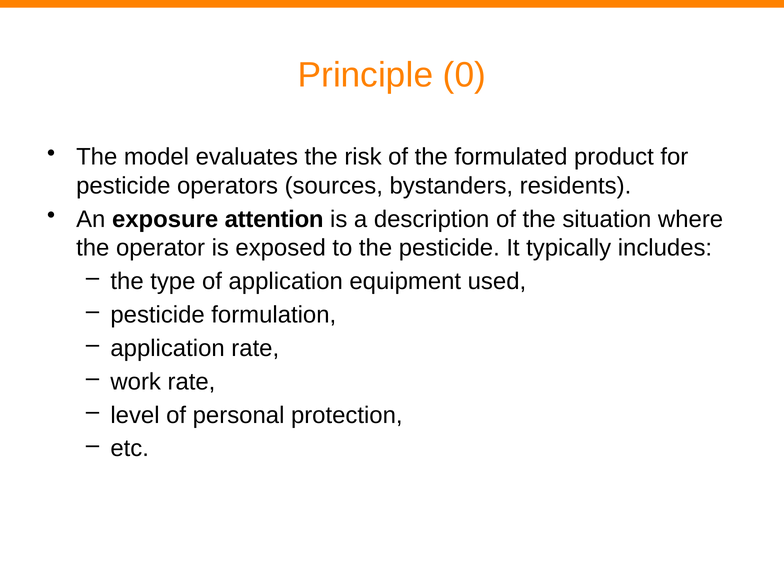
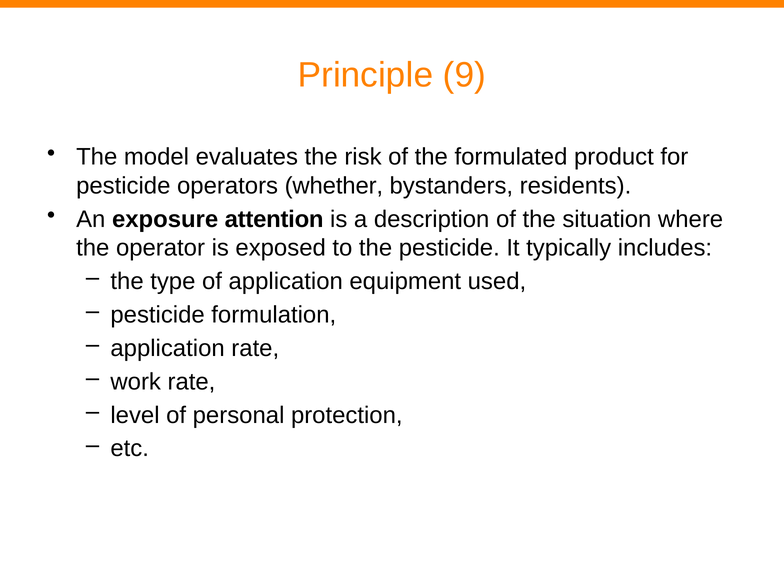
0: 0 -> 9
sources: sources -> whether
